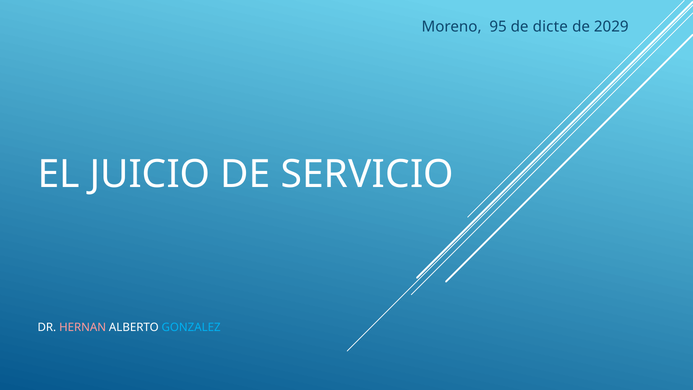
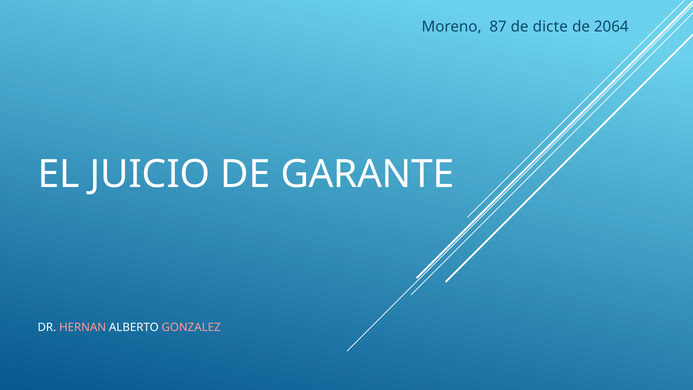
95: 95 -> 87
2029: 2029 -> 2064
SERVICIO: SERVICIO -> GARANTE
GONZALEZ colour: light blue -> pink
